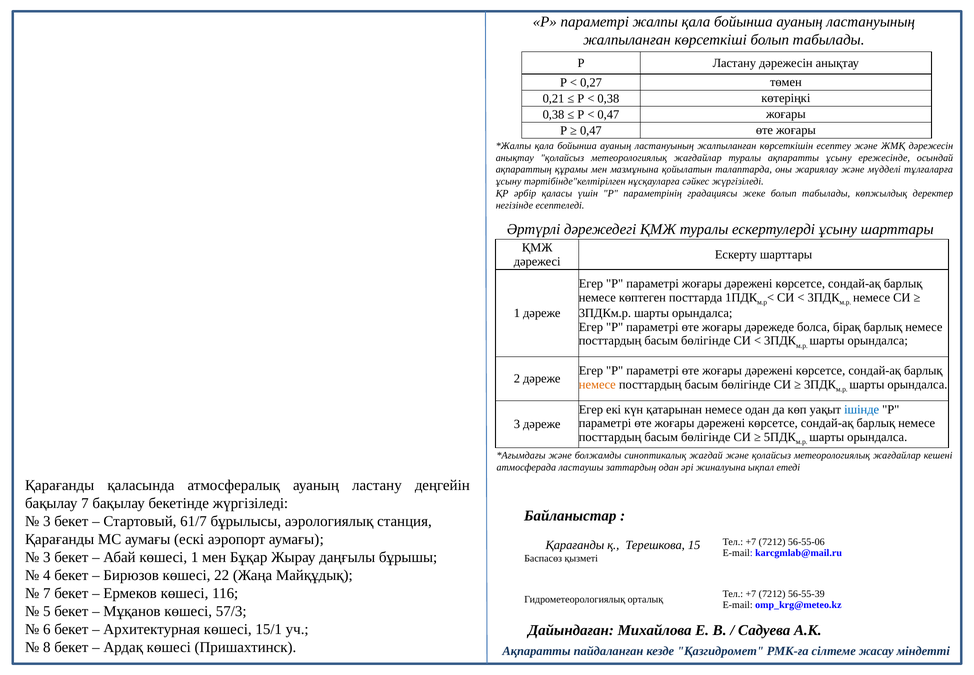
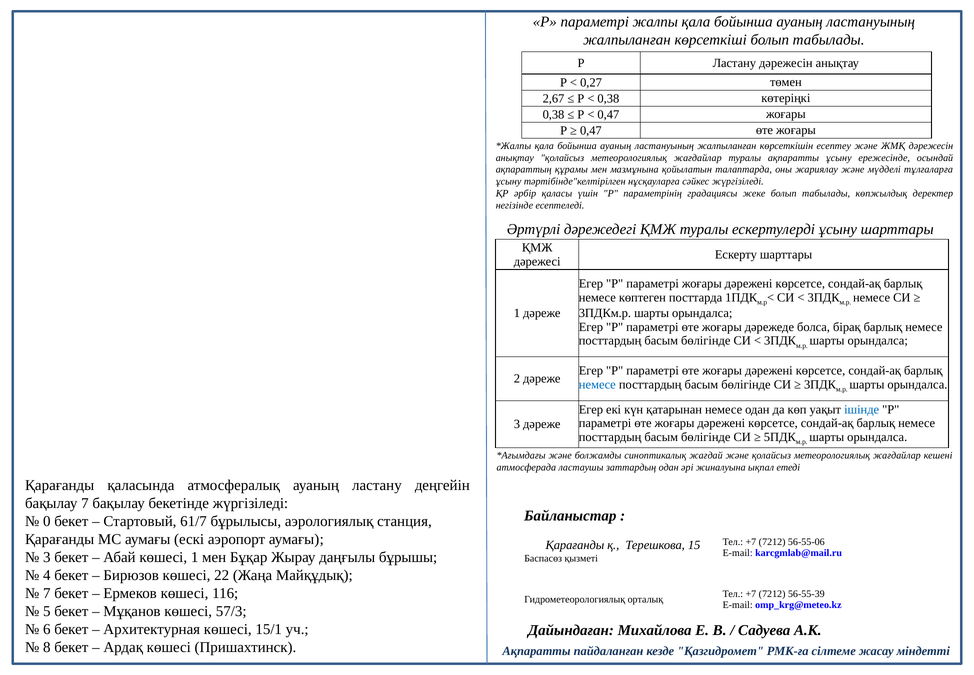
0,21: 0,21 -> 2,67
немесе at (597, 384) colour: orange -> blue
3 at (47, 521): 3 -> 0
